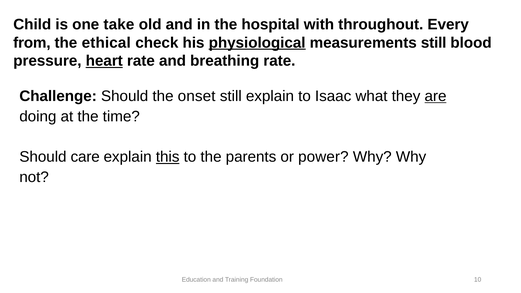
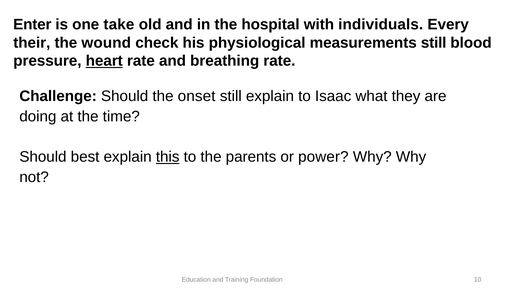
Child: Child -> Enter
throughout: throughout -> individuals
from: from -> their
ethical: ethical -> wound
physiological underline: present -> none
are underline: present -> none
care: care -> best
